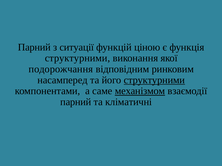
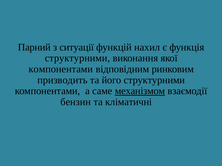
ціною: ціною -> нахил
подорожчання at (61, 69): подорожчання -> компонентами
насамперед: насамперед -> призводить
структурними at (154, 80) underline: present -> none
парний at (76, 102): парний -> бензин
